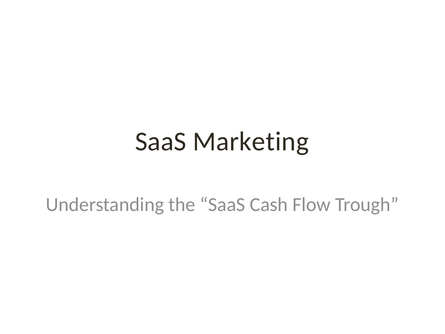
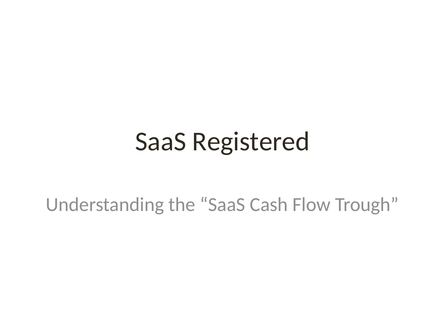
Marketing: Marketing -> Registered
